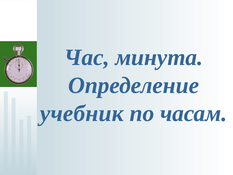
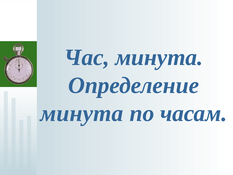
учебник at (82, 113): учебник -> минута
